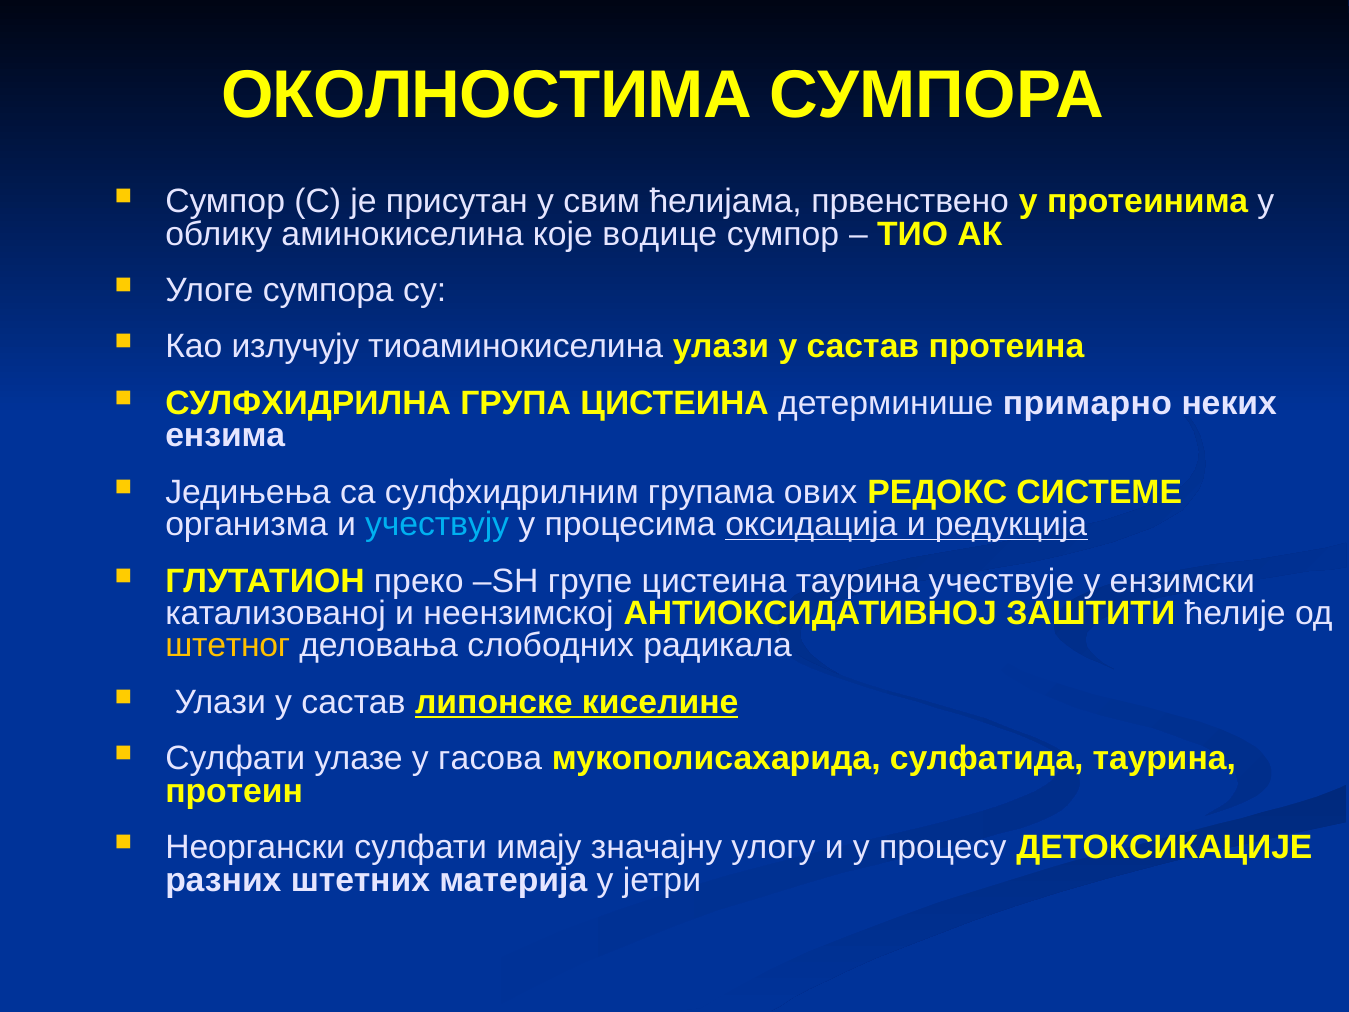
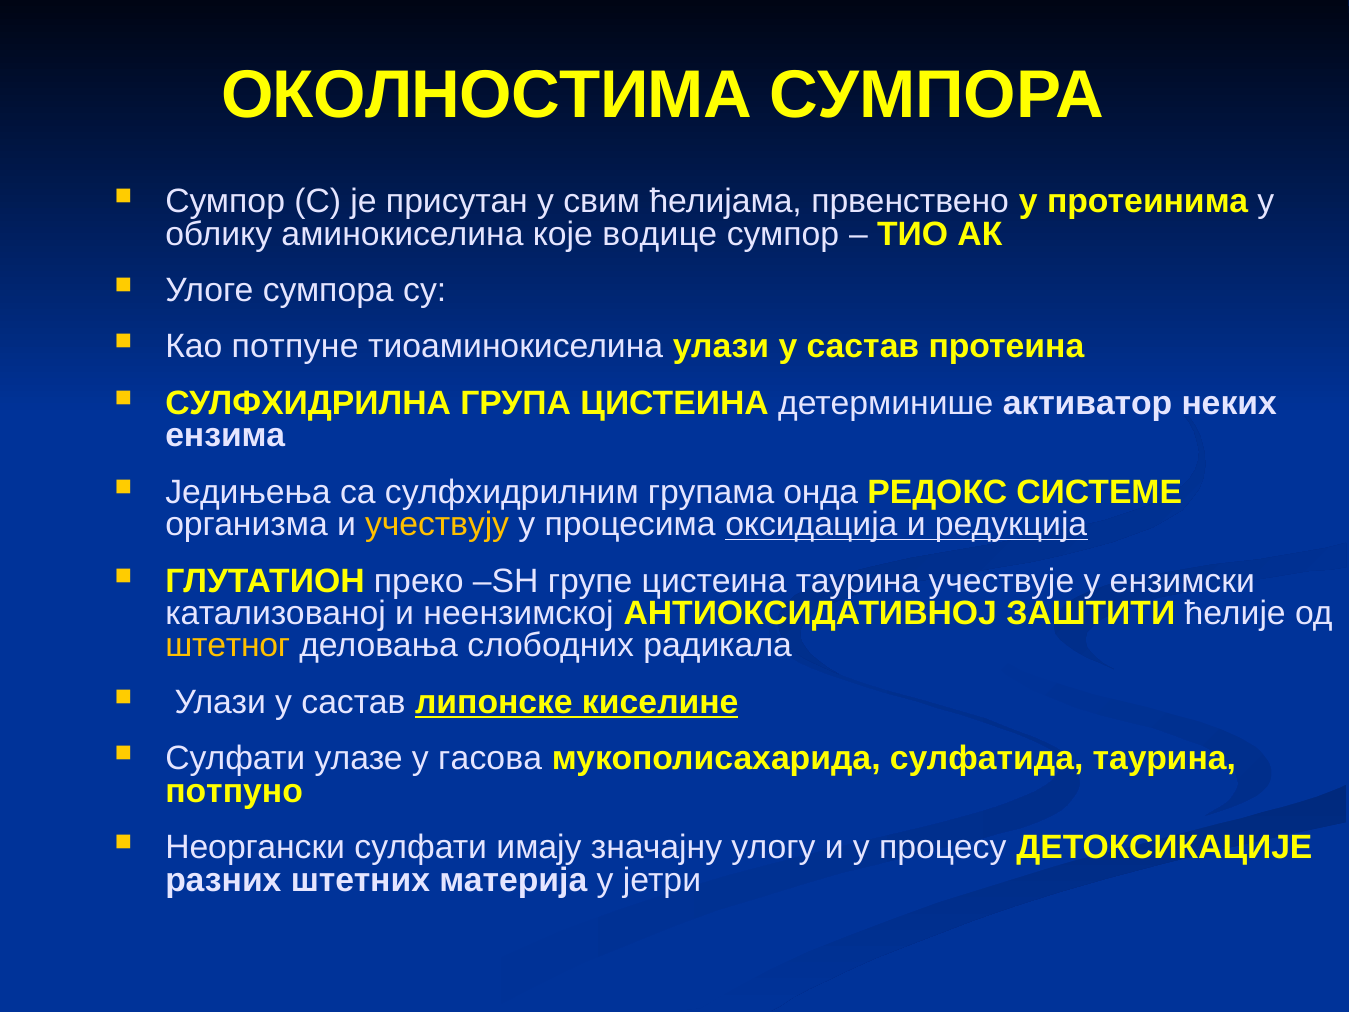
излучују: излучују -> потпуне
примарно: примарно -> активатор
ових: ових -> онда
учествују colour: light blue -> yellow
протеин: протеин -> потпуно
